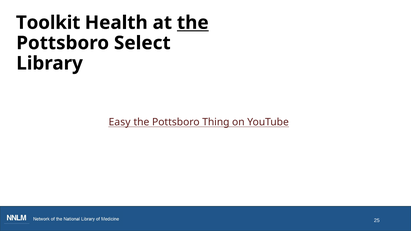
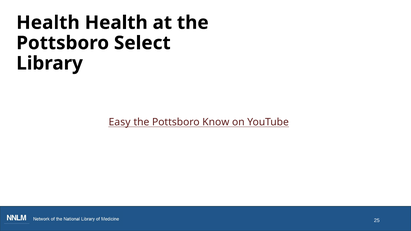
Toolkit at (48, 23): Toolkit -> Health
the at (193, 23) underline: present -> none
Thing: Thing -> Know
